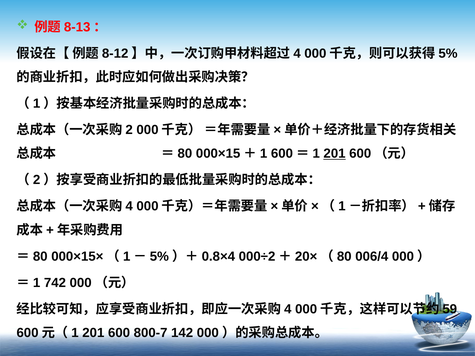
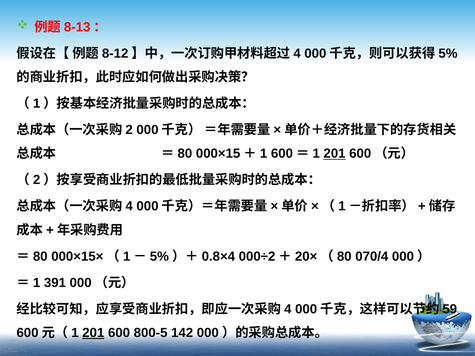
006/4: 006/4 -> 070/4
742: 742 -> 391
201 at (93, 333) underline: none -> present
800-7: 800-7 -> 800-5
